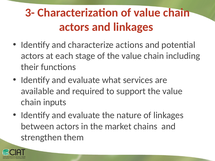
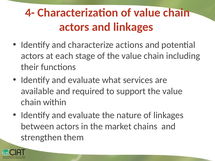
3-: 3- -> 4-
inputs: inputs -> within
